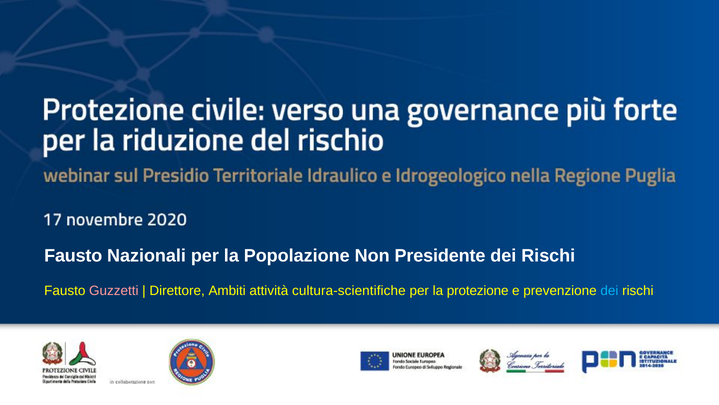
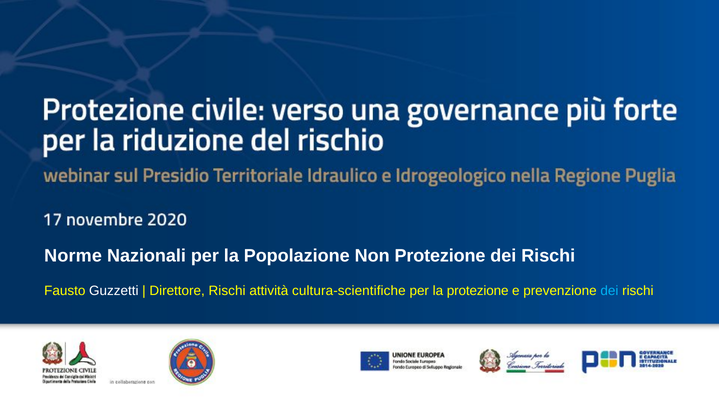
Fausto at (73, 256): Fausto -> Norme
Non Presidente: Presidente -> Protezione
Guzzetti colour: pink -> white
Direttore Ambiti: Ambiti -> Rischi
